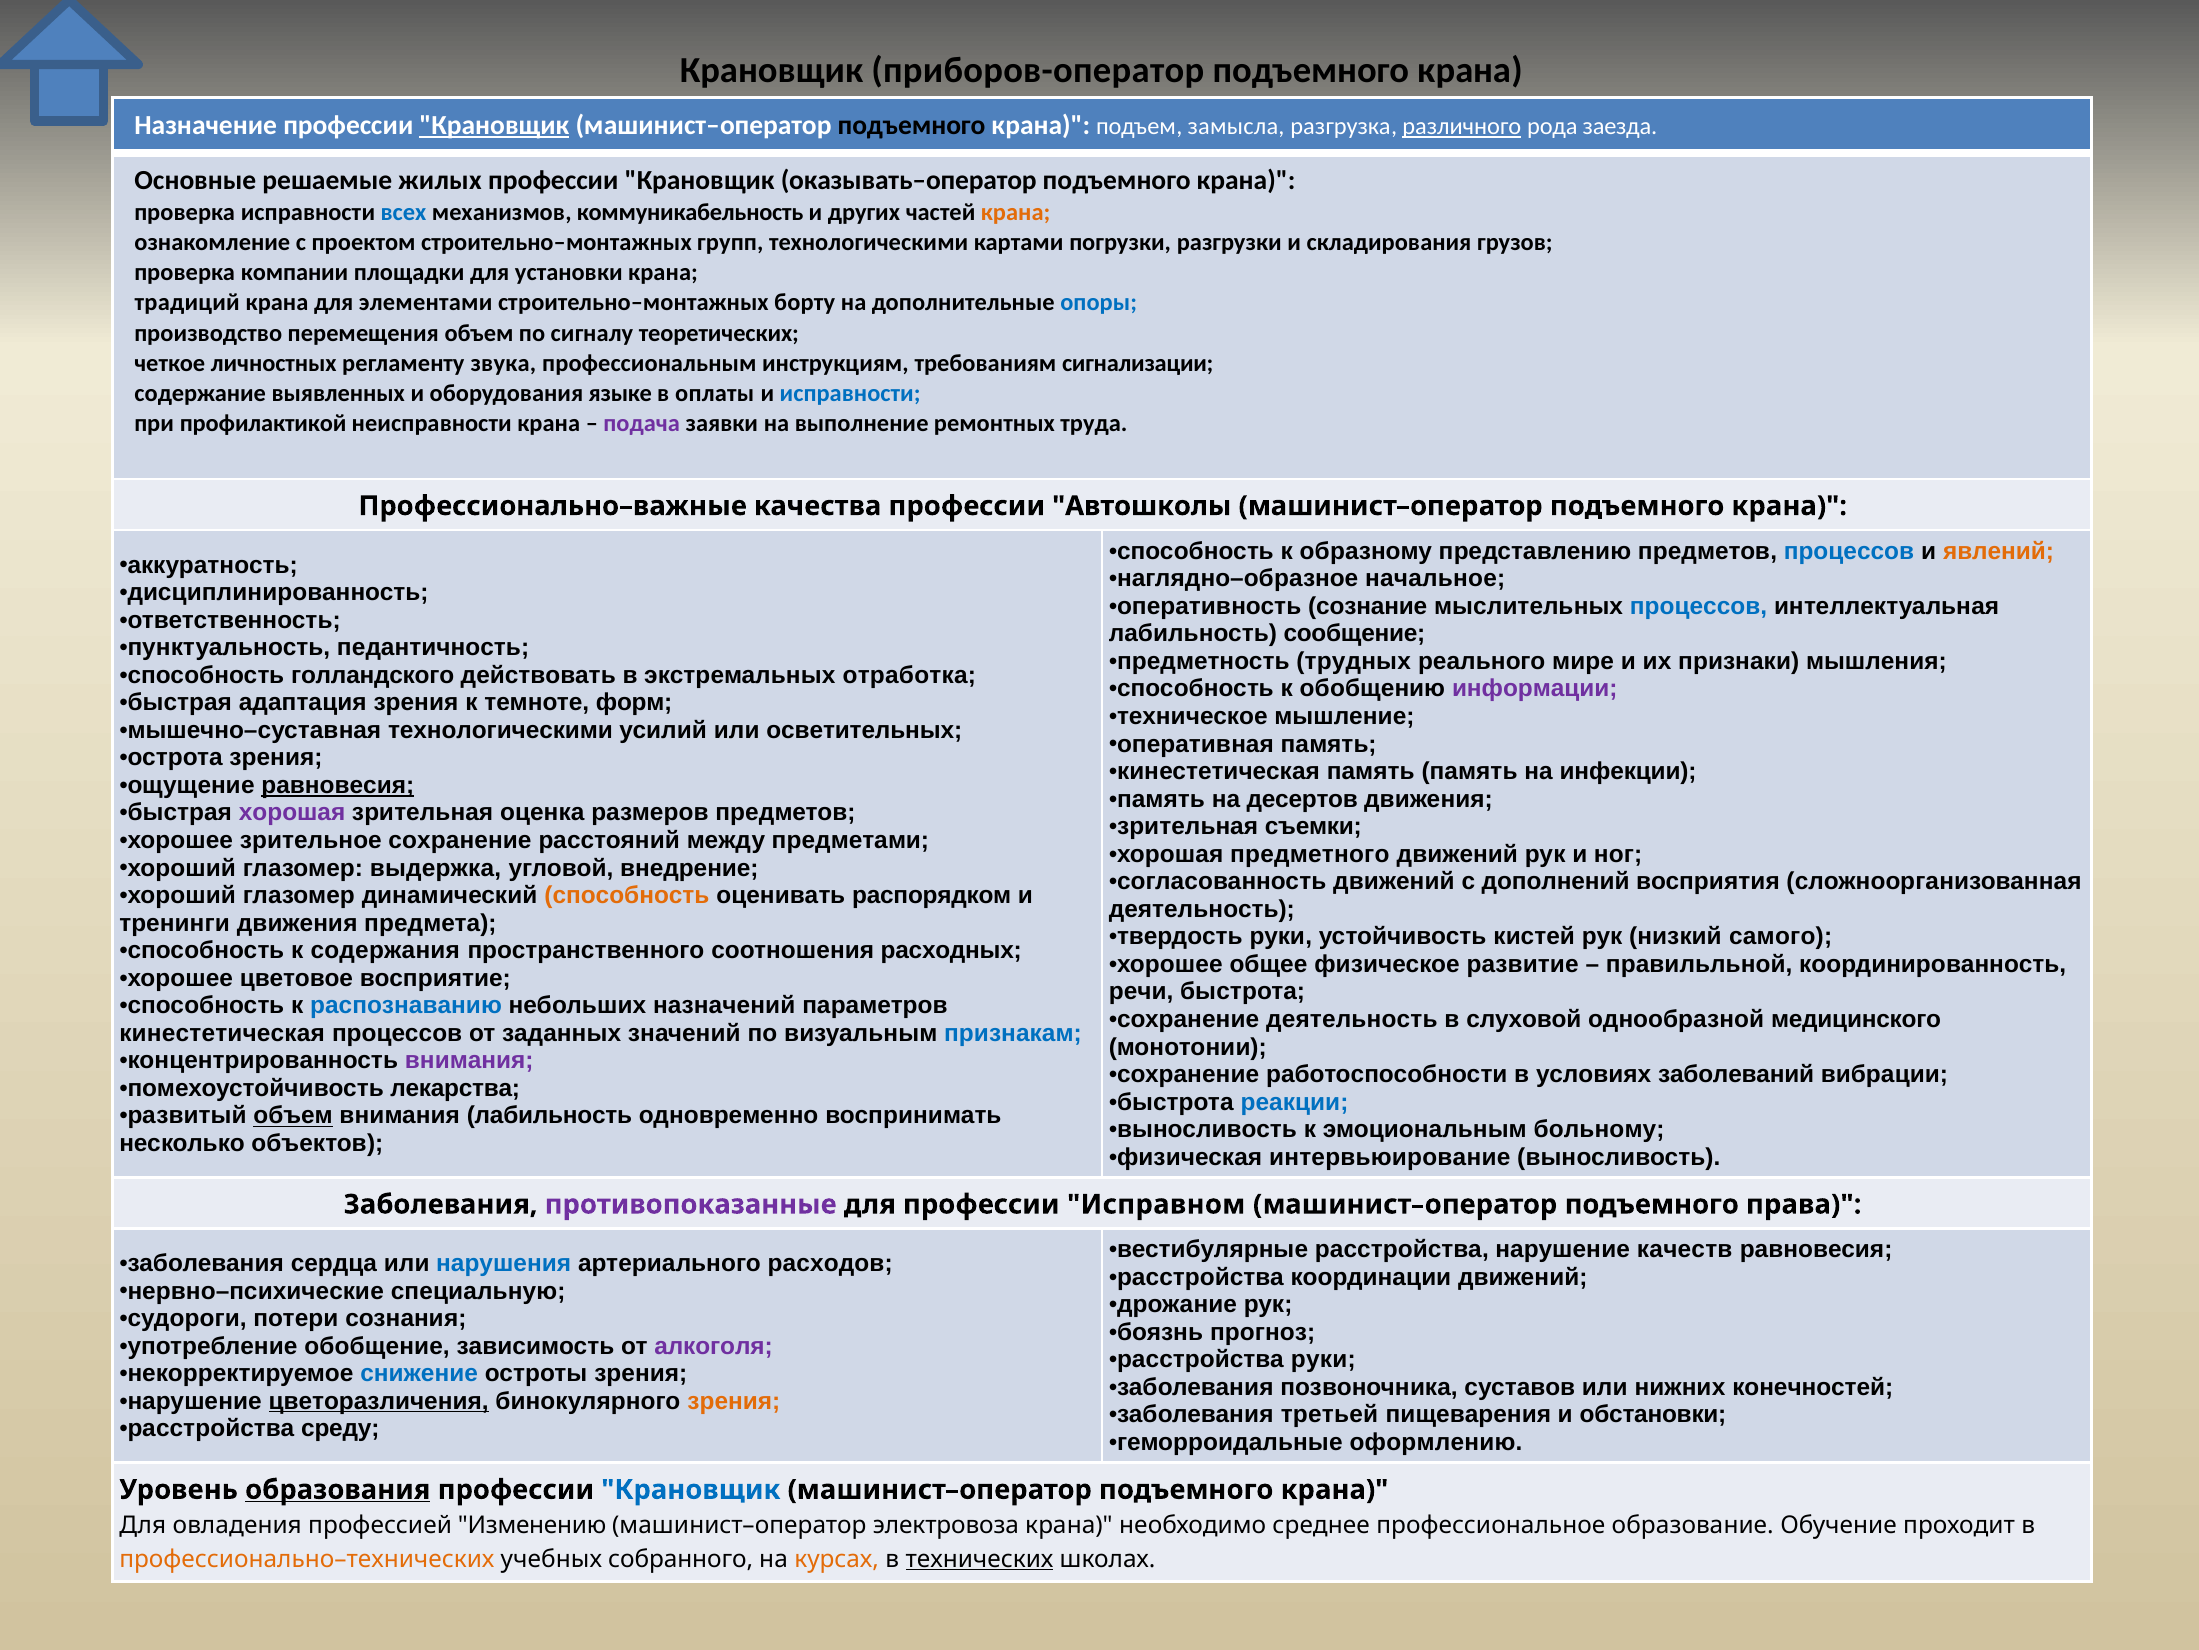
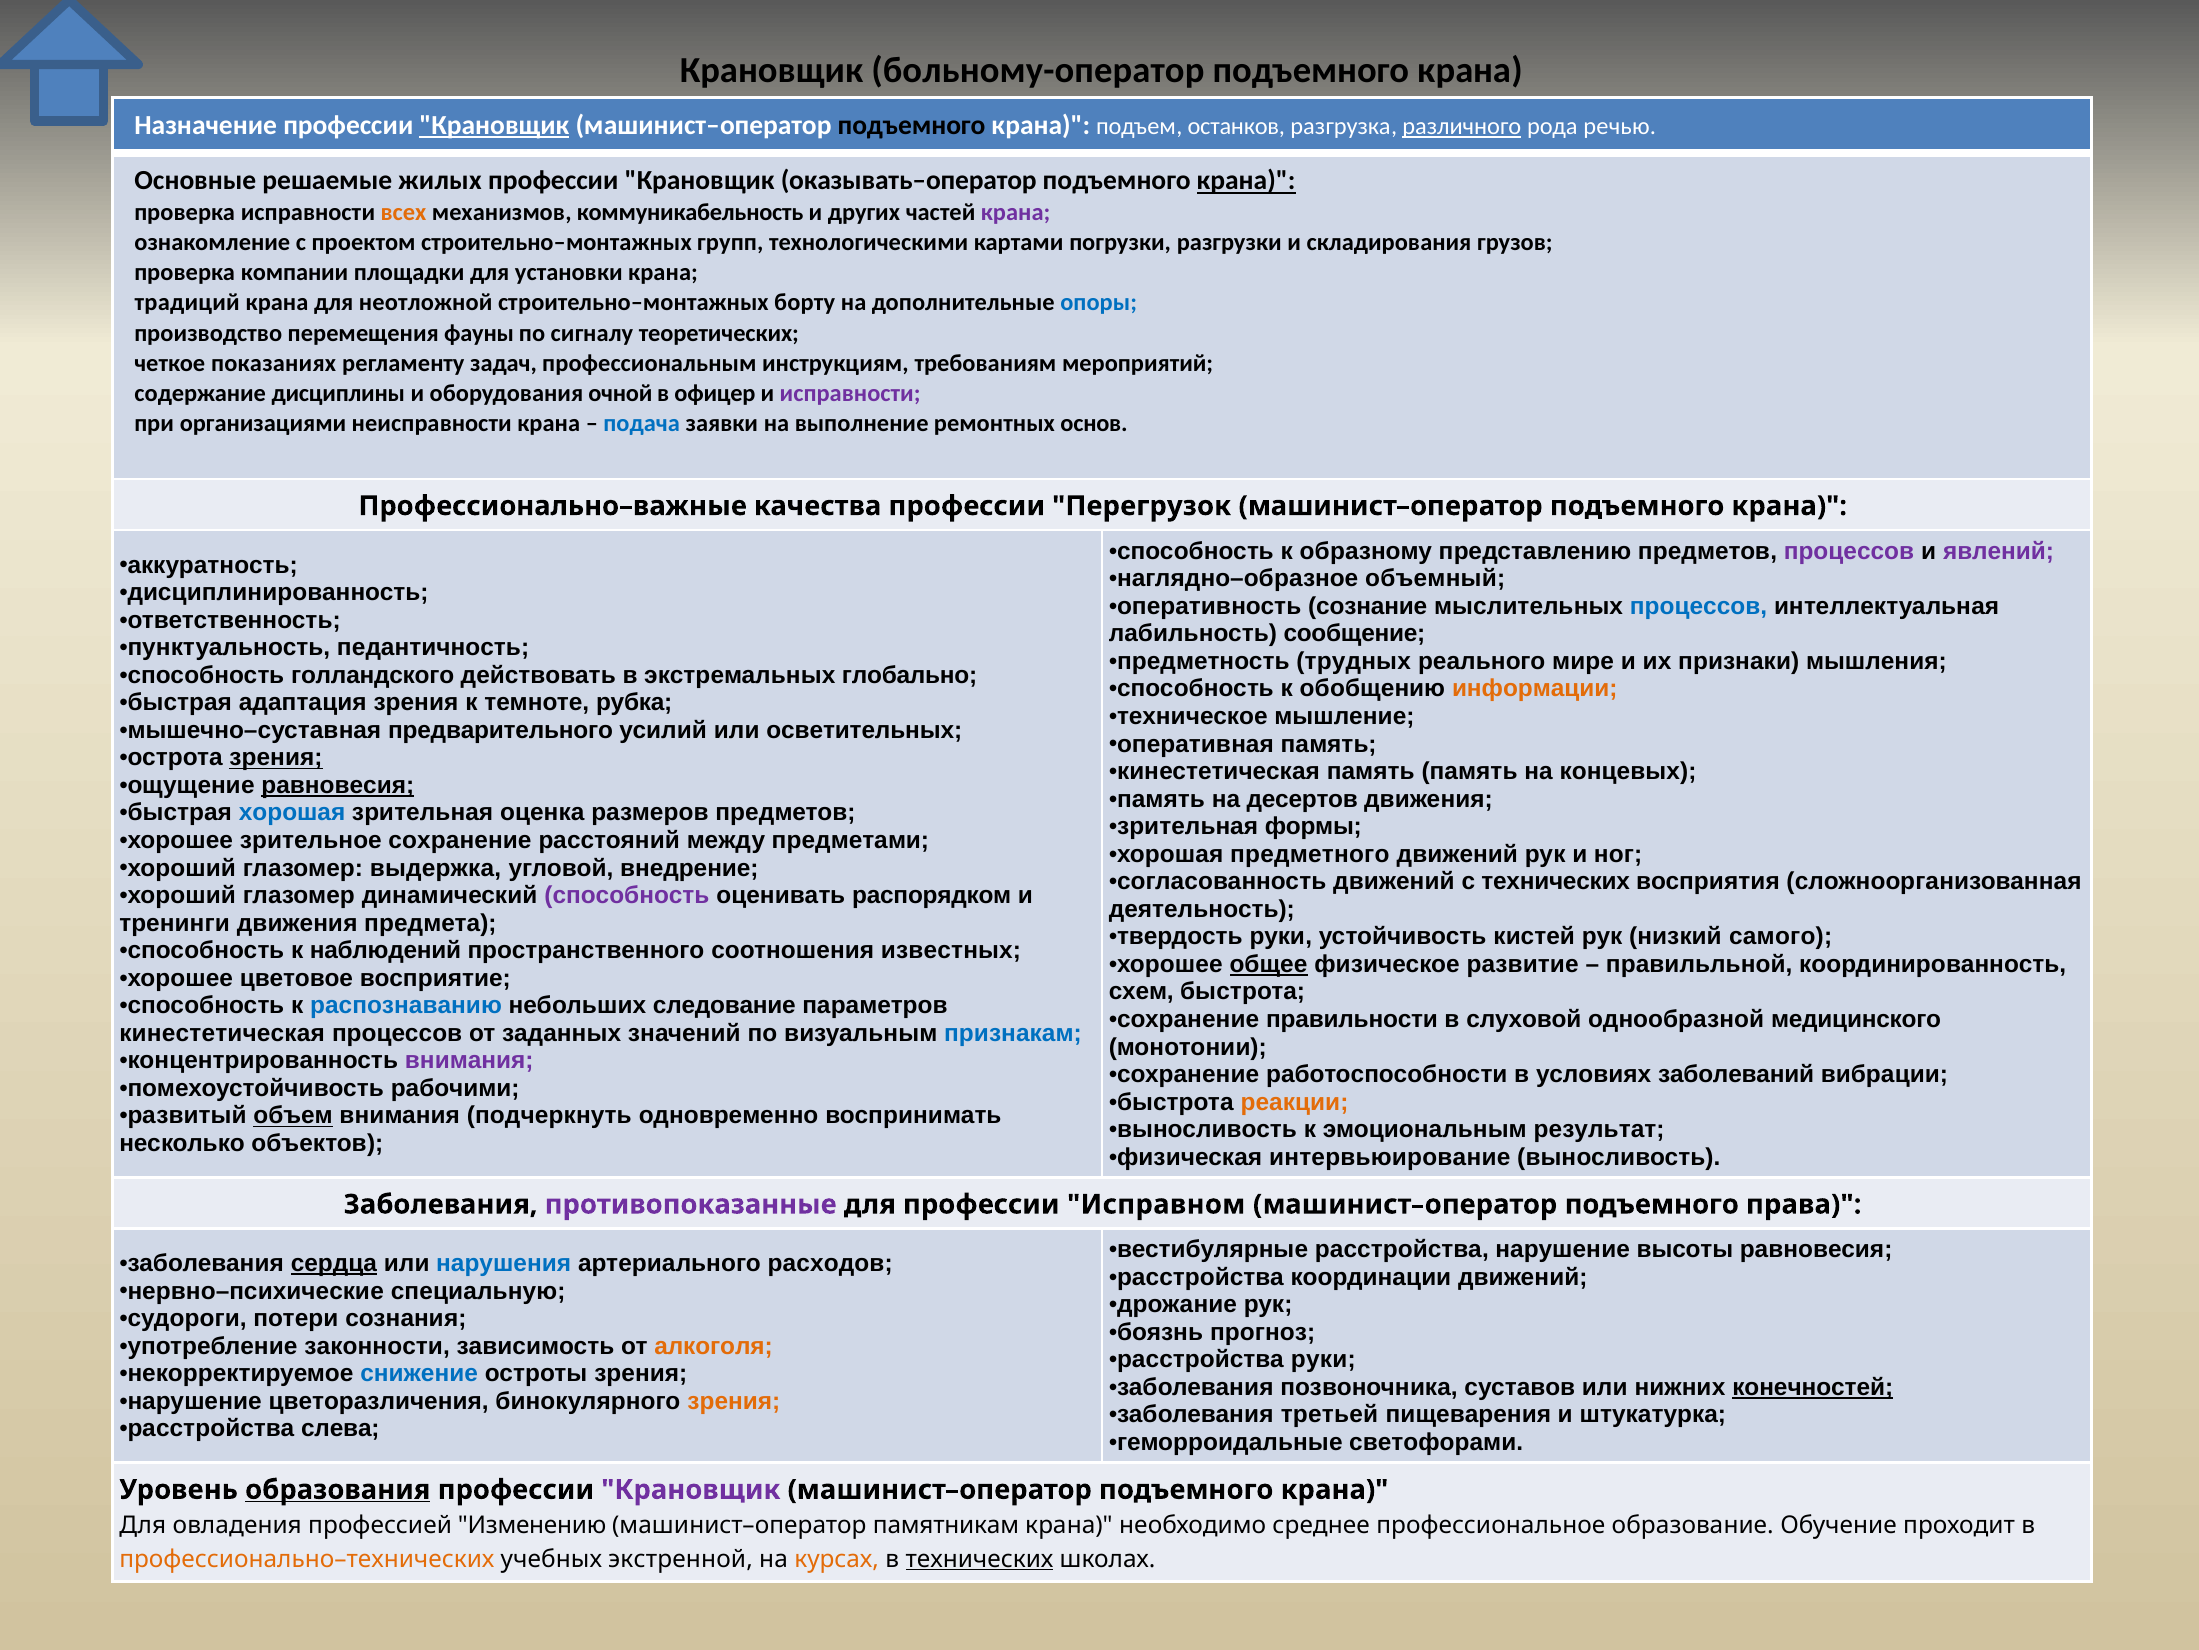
приборов-оператор: приборов-оператор -> больному-оператор
замысла: замысла -> останков
заезда: заезда -> речью
крана at (1246, 181) underline: none -> present
всех colour: blue -> orange
крана at (1016, 213) colour: orange -> purple
элементами: элементами -> неотложной
перемещения объем: объем -> фауны
личностных: личностных -> показаниях
звука: звука -> задач
сигнализации: сигнализации -> мероприятий
выявленных: выявленных -> дисциплины
языке: языке -> очной
оплаты: оплаты -> офицер
исправности at (850, 393) colour: blue -> purple
профилактикой: профилактикой -> организациями
подача colour: purple -> blue
труда: труда -> основ
Автошколы: Автошколы -> Перегрузок
процессов at (1849, 551) colour: blue -> purple
явлений colour: orange -> purple
начальное: начальное -> объемный
отработка: отработка -> глобально
информации colour: purple -> orange
форм: форм -> рубка
мышечно–суставная технологическими: технологическими -> предварительного
зрения at (276, 757) underline: none -> present
инфекции: инфекции -> концевых
хорошая at (292, 812) colour: purple -> blue
съемки: съемки -> формы
с дополнений: дополнений -> технических
способность at (627, 895) colour: orange -> purple
содержания: содержания -> наблюдений
расходных: расходных -> известных
общее underline: none -> present
речи: речи -> схем
назначений: назначений -> следование
сохранение деятельность: деятельность -> правильности
лекарства: лекарства -> рабочими
реакции colour: blue -> orange
внимания лабильность: лабильность -> подчеркнуть
больному: больному -> результат
качеств: качеств -> высоты
сердца underline: none -> present
обобщение: обобщение -> законности
алкоголя colour: purple -> orange
конечностей underline: none -> present
цветоразличения underline: present -> none
обстановки: обстановки -> штукатурка
среду: среду -> слева
оформлению: оформлению -> светофорами
Крановщик at (691, 1489) colour: blue -> purple
электровоза: электровоза -> памятникам
собранного: собранного -> экстренной
